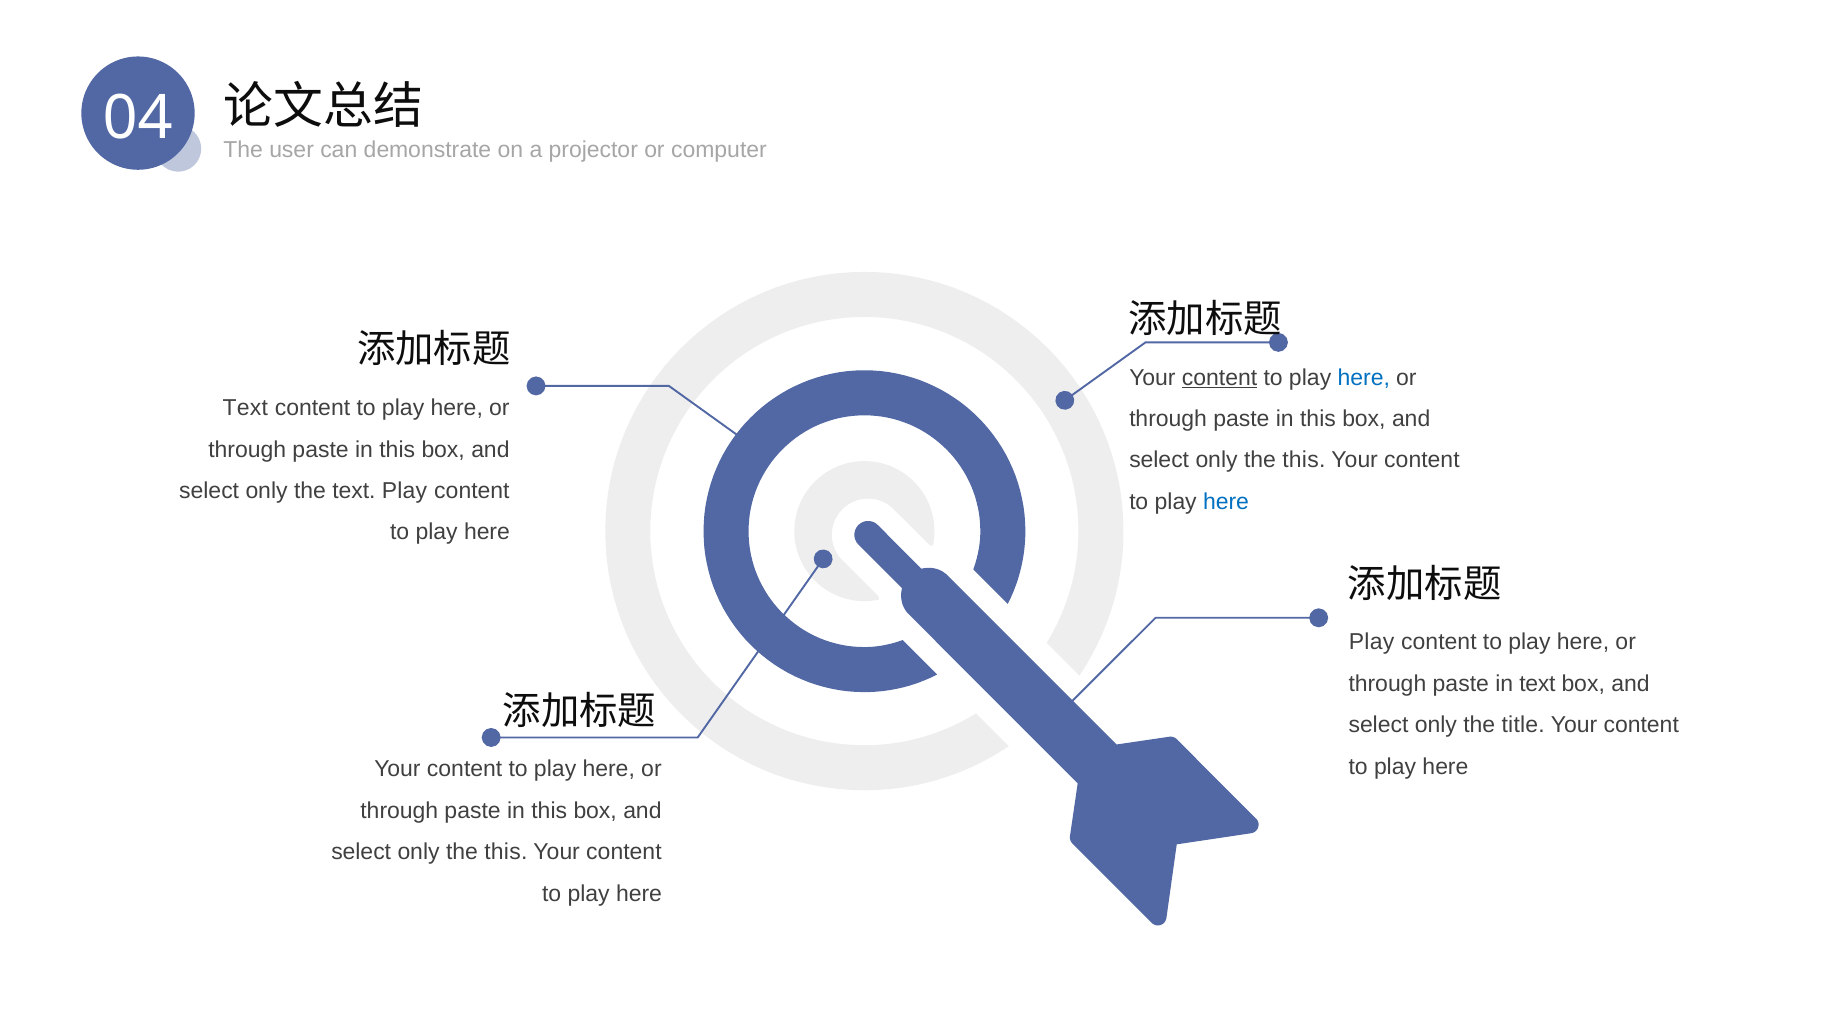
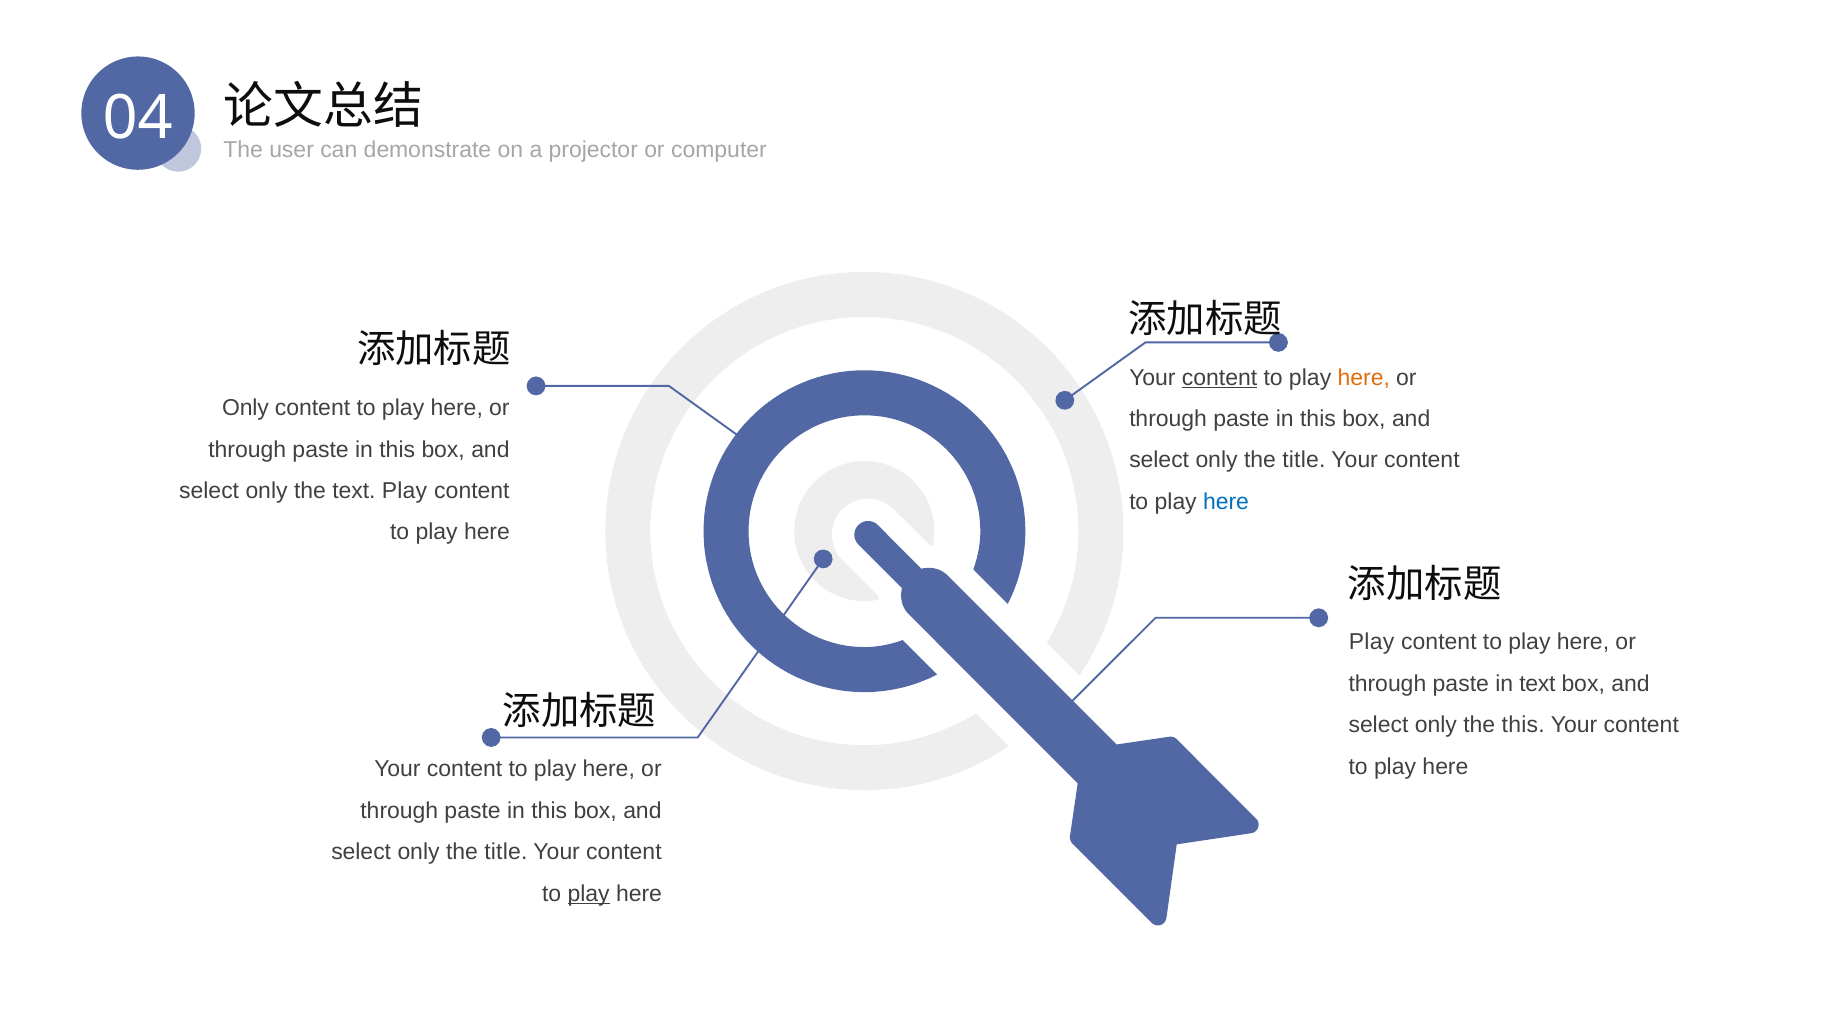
here at (1364, 377) colour: blue -> orange
Text at (245, 408): Text -> Only
this at (1304, 460): this -> title
the title: title -> this
this at (506, 852): this -> title
play at (589, 893) underline: none -> present
